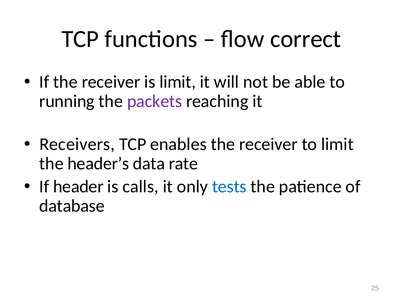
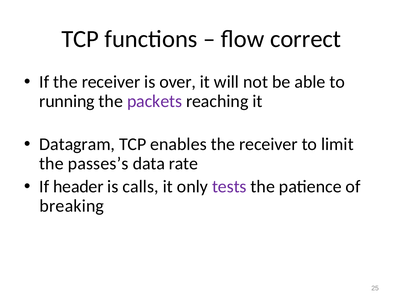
is limit: limit -> over
Receivers: Receivers -> Datagram
header’s: header’s -> passes’s
tests colour: blue -> purple
database: database -> breaking
